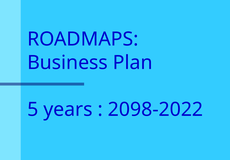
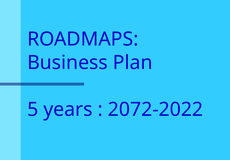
2098-2022: 2098-2022 -> 2072-2022
